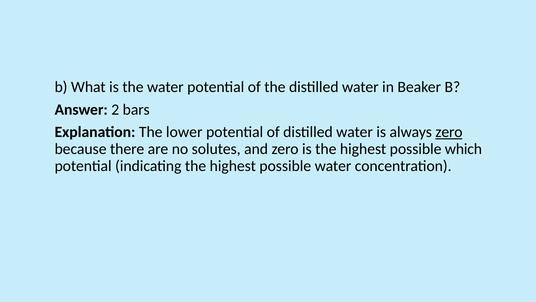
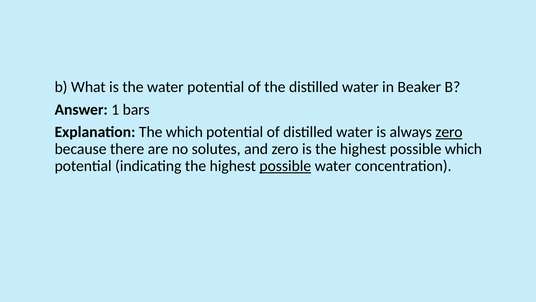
2: 2 -> 1
The lower: lower -> which
possible at (285, 166) underline: none -> present
